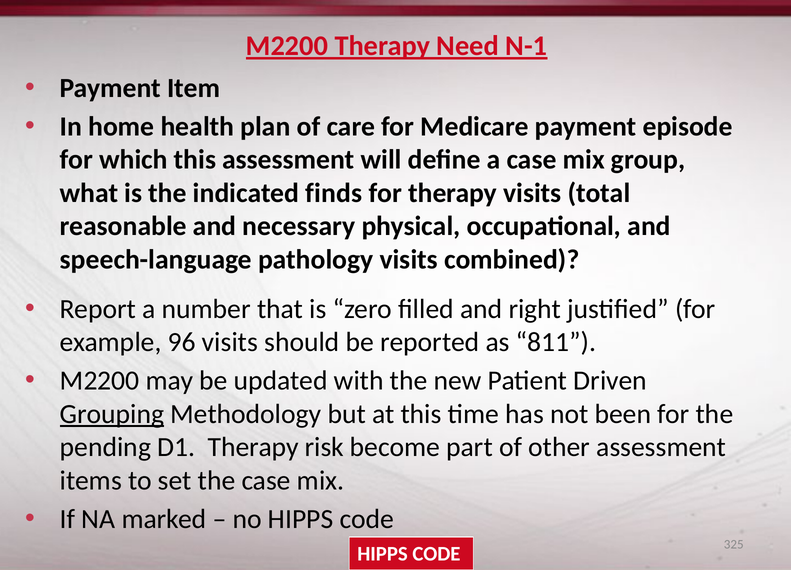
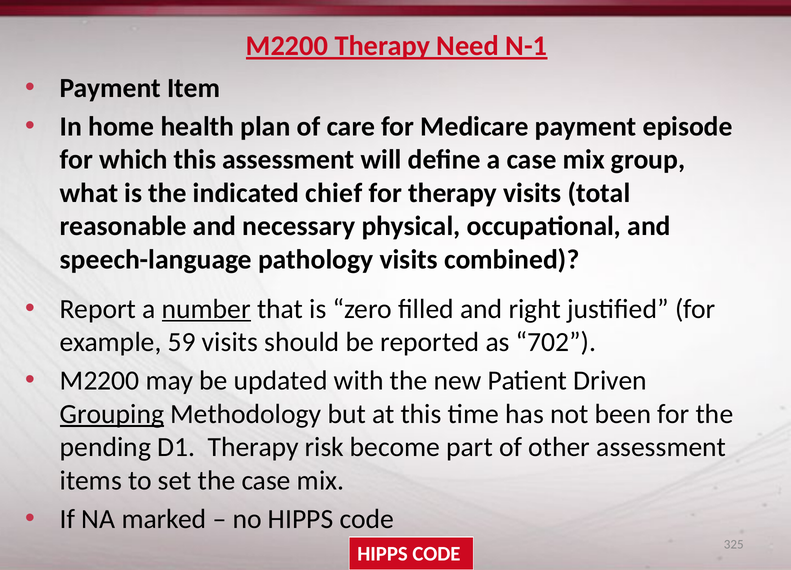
finds: finds -> chief
number underline: none -> present
96: 96 -> 59
811: 811 -> 702
